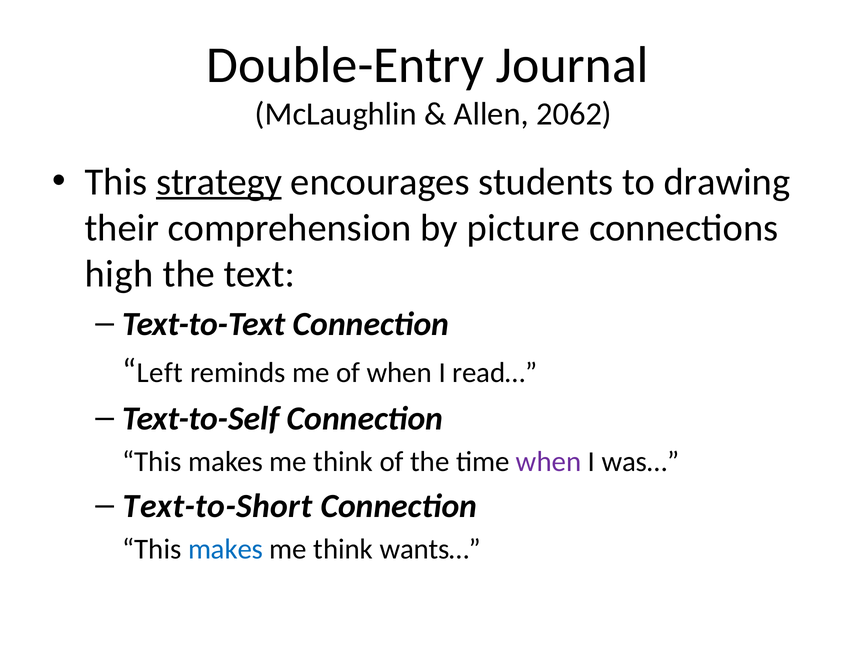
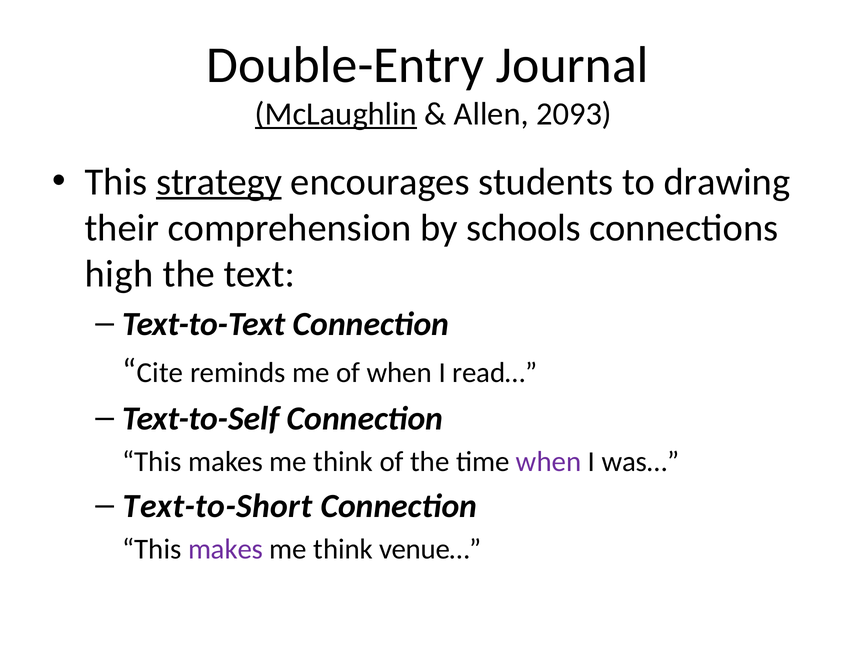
McLaughlin underline: none -> present
2062: 2062 -> 2093
picture: picture -> schools
Left: Left -> Cite
makes at (226, 549) colour: blue -> purple
wants…: wants… -> venue…
